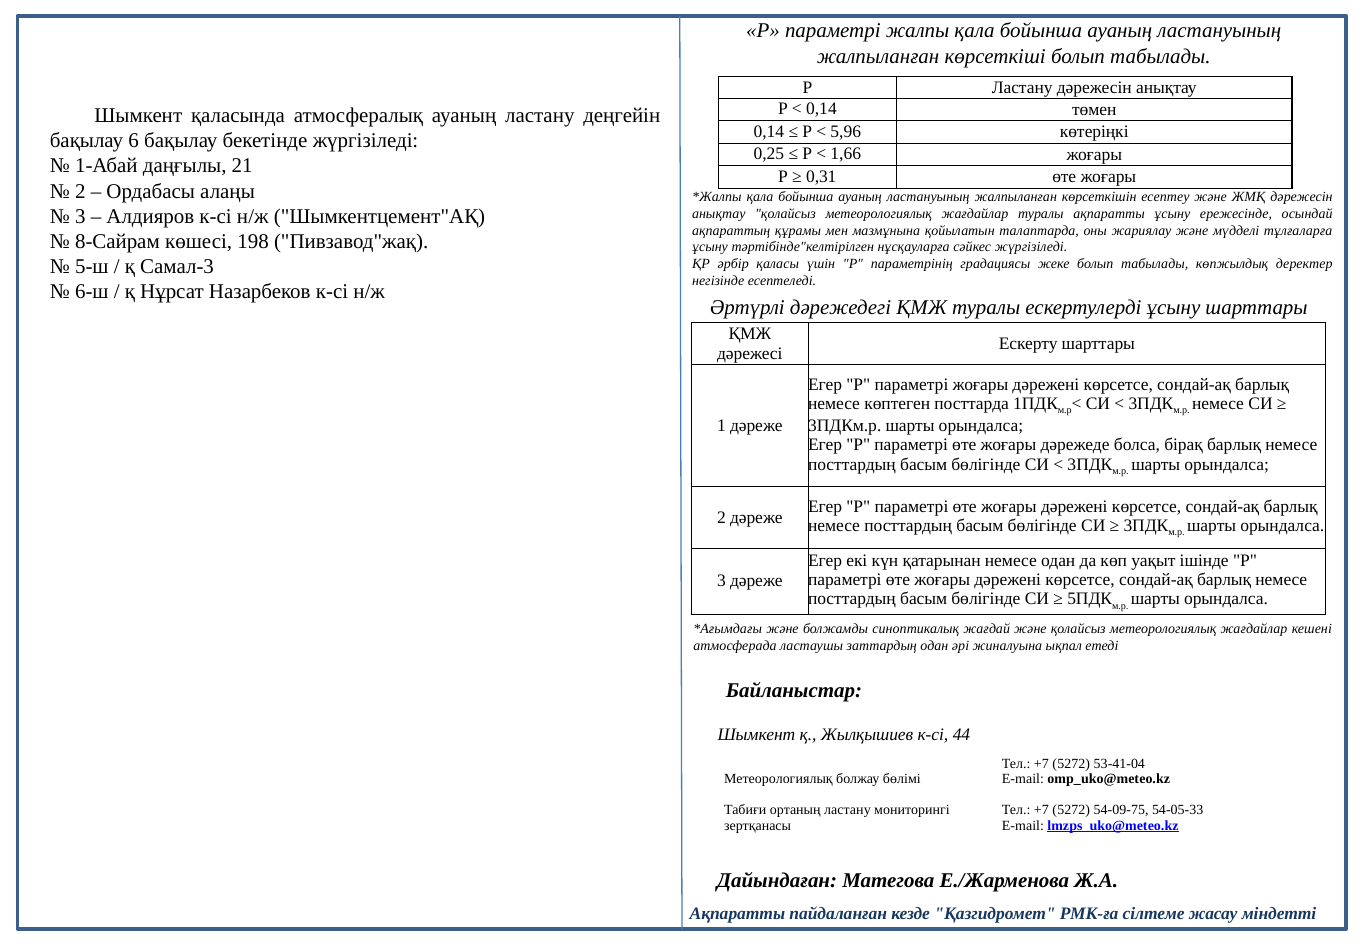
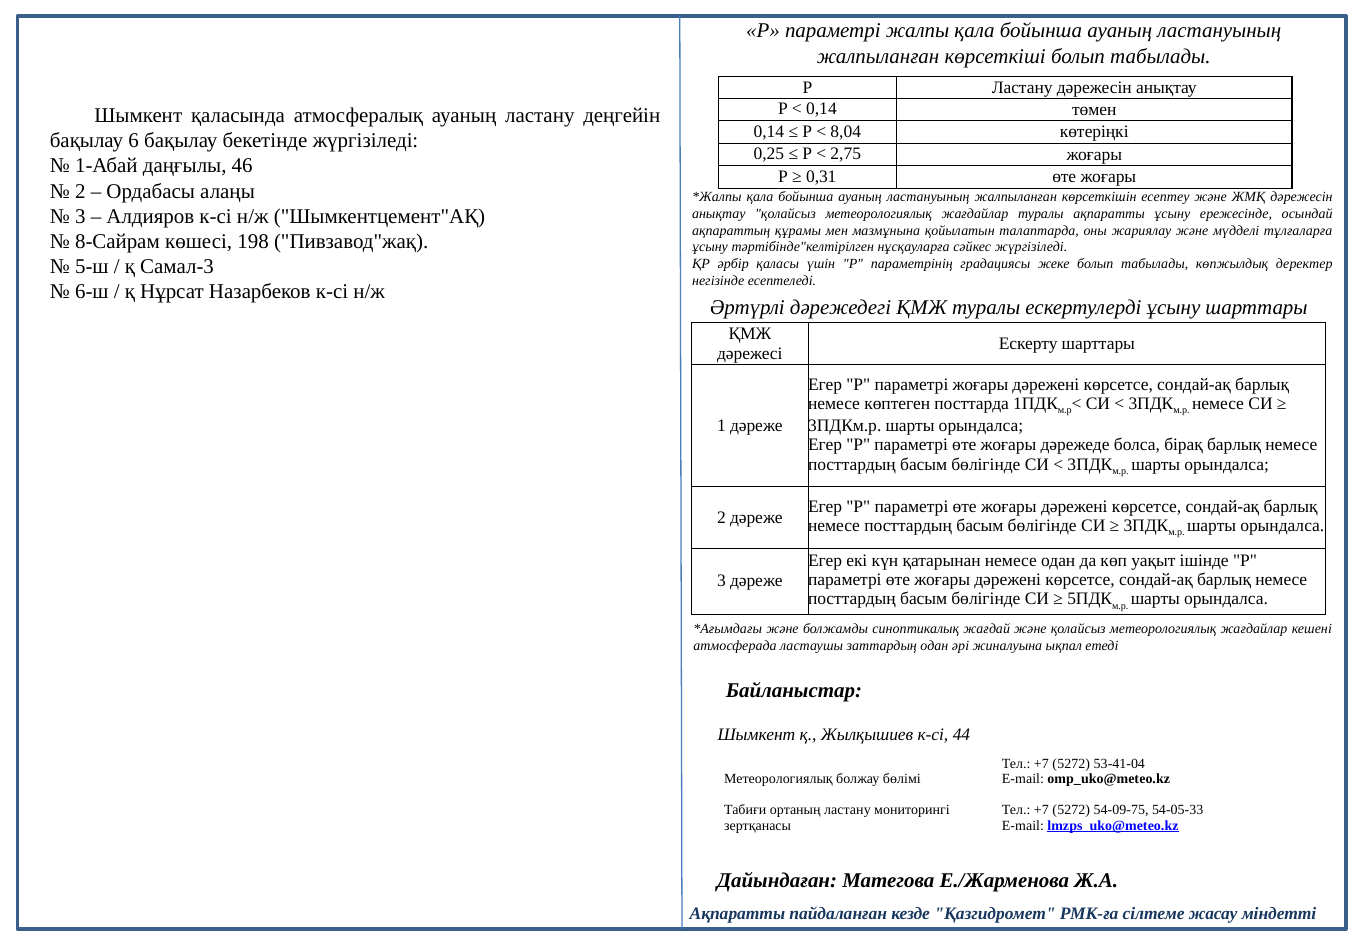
5,96: 5,96 -> 8,04
1,66: 1,66 -> 2,75
21: 21 -> 46
